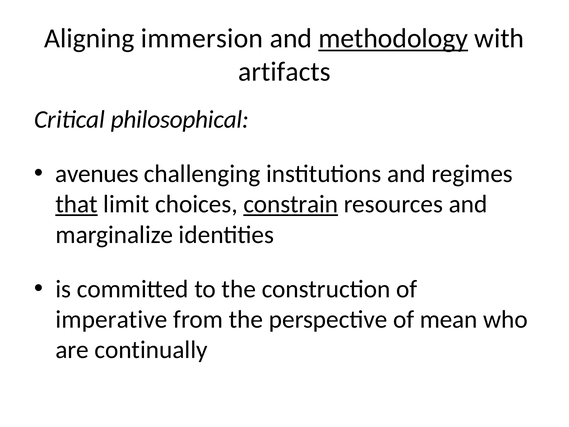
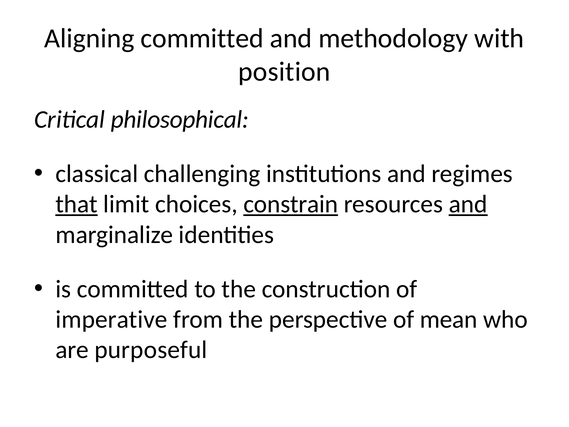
Aligning immersion: immersion -> committed
methodology underline: present -> none
artifacts: artifacts -> position
avenues: avenues -> classical
and at (468, 204) underline: none -> present
continually: continually -> purposeful
